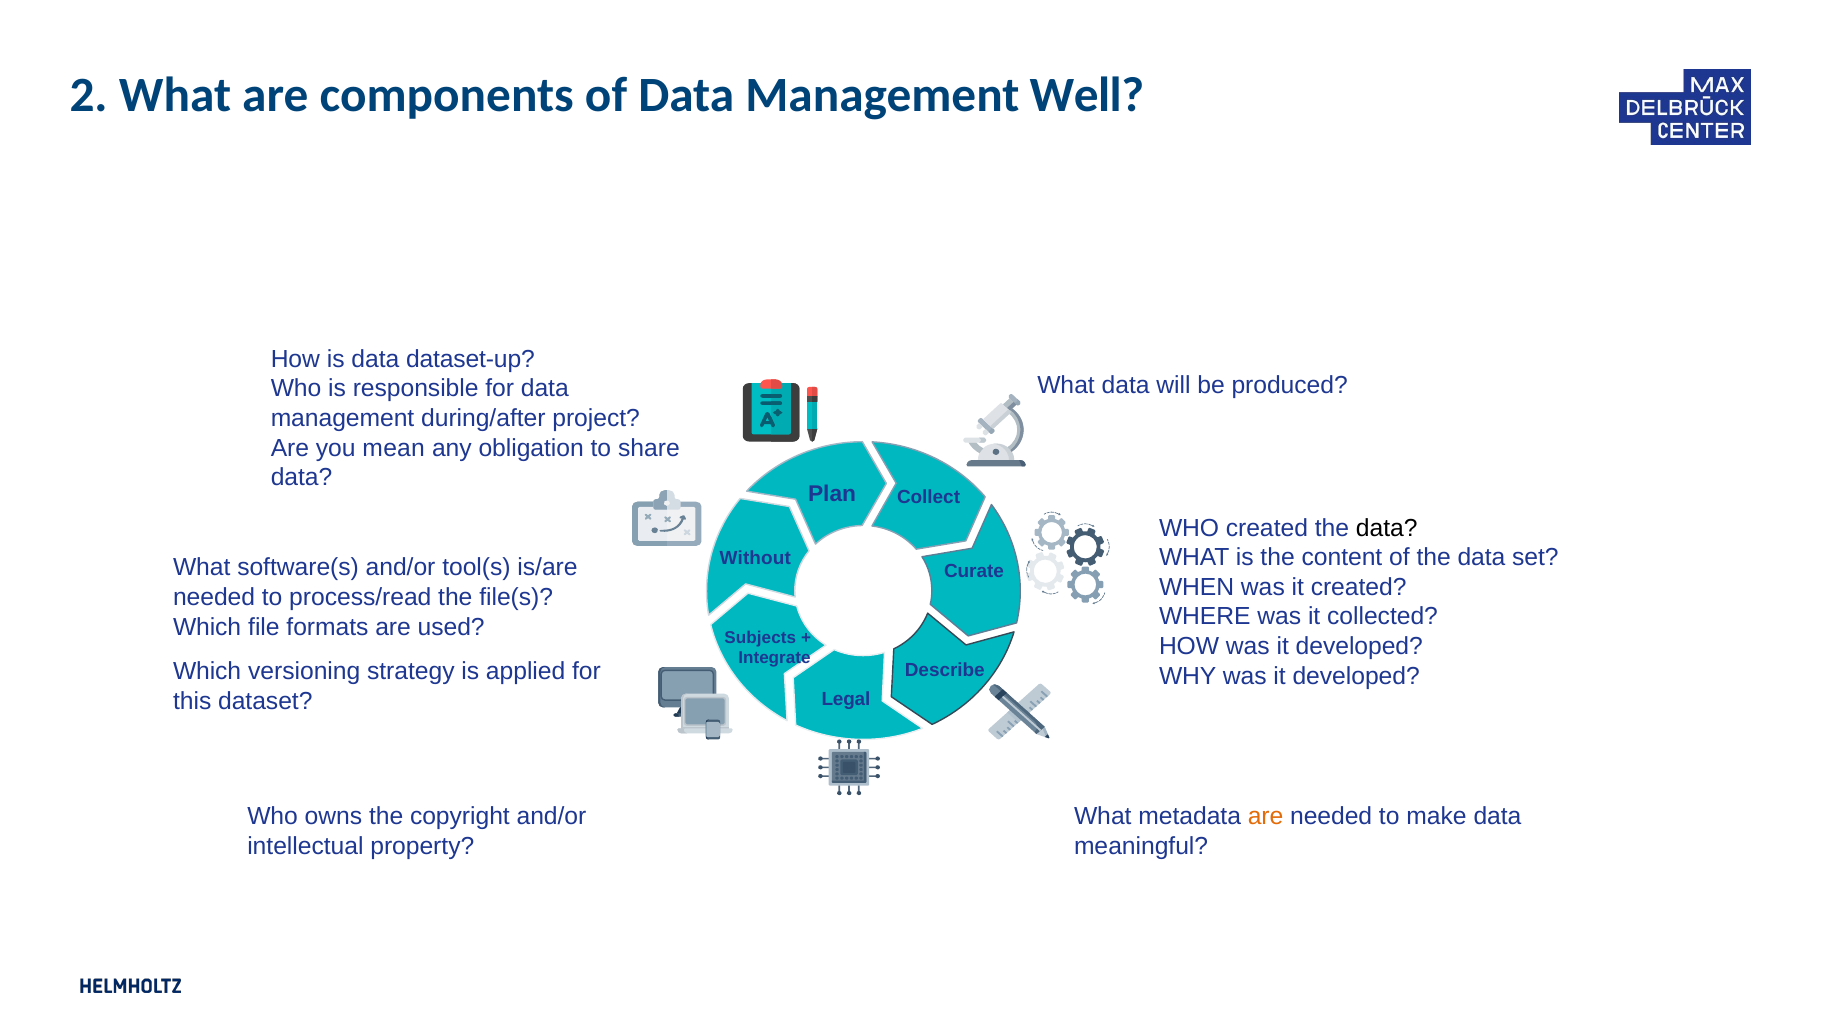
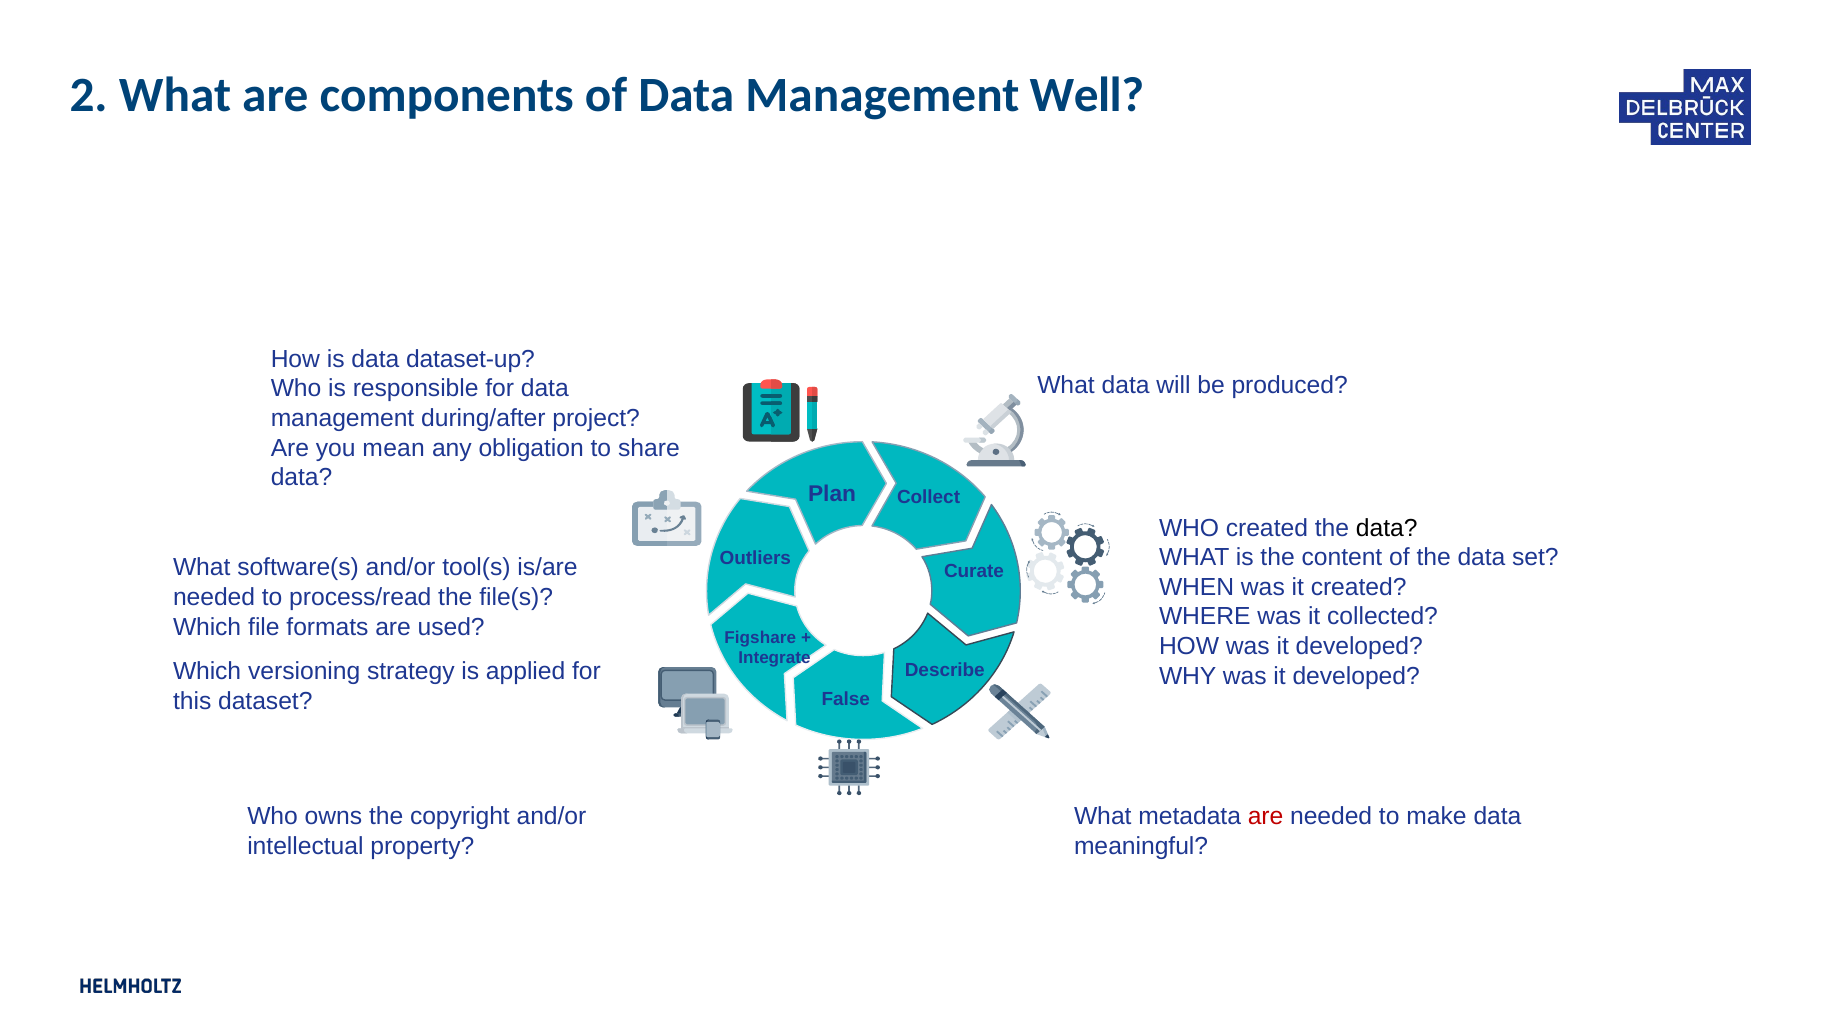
Without: Without -> Outliers
Subjects: Subjects -> Figshare
Legal: Legal -> False
are at (1266, 817) colour: orange -> red
